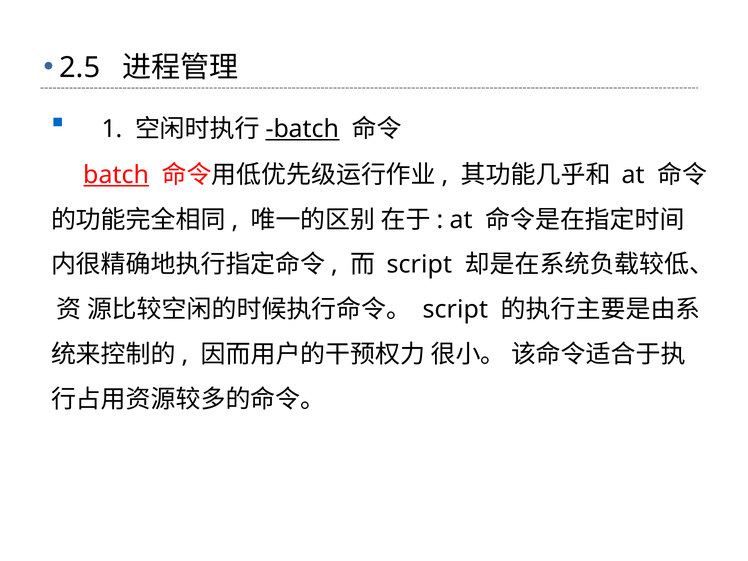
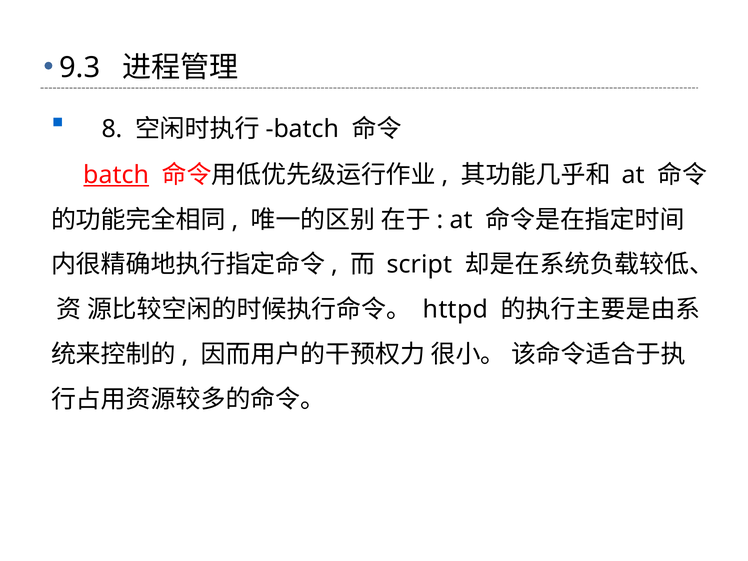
2.5: 2.5 -> 9.3
1: 1 -> 8
batch at (302, 129) underline: present -> none
script at (456, 310): script -> httpd
